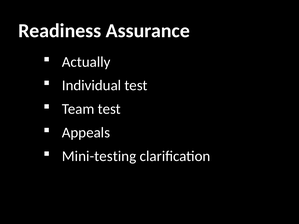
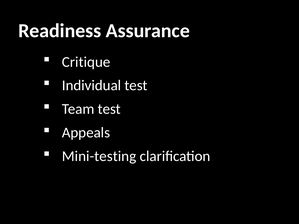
Actually: Actually -> Critique
